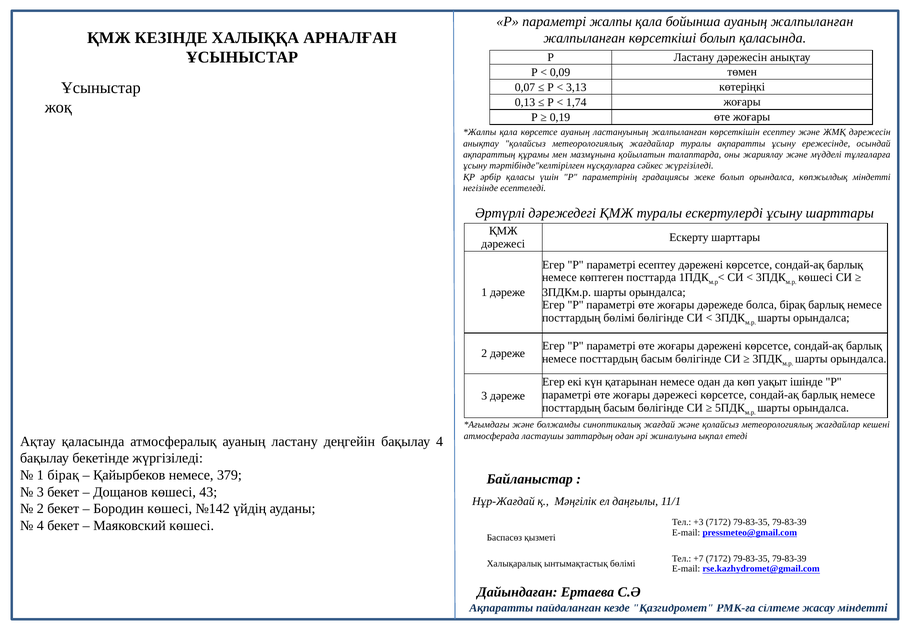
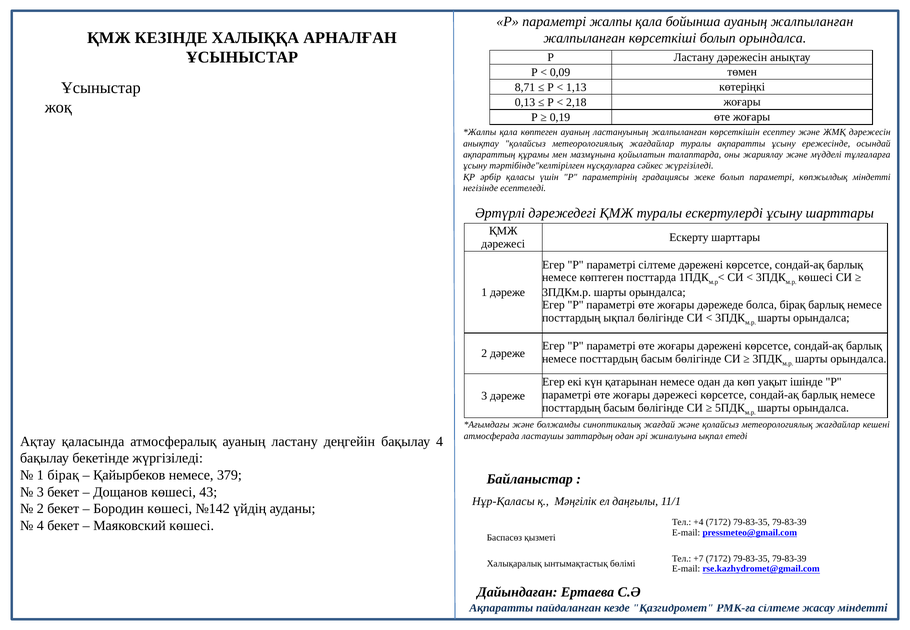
болып қаласында: қаласында -> орындалса
0,07: 0,07 -> 8,71
3,13: 3,13 -> 1,13
1,74: 1,74 -> 2,18
қала көрсетсе: көрсетсе -> көптеген
болып орындалса: орындалса -> параметрі
параметрі есептеу: есептеу -> сілтеме
посттардың бөлімі: бөлімі -> ықпал
Нұр-Жағдай: Нұр-Жағдай -> Нұр-Қаласы
+3: +3 -> +4
